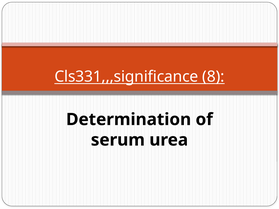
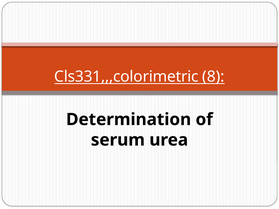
Cls331,,,significance: Cls331,,,significance -> Cls331,,,colorimetric
